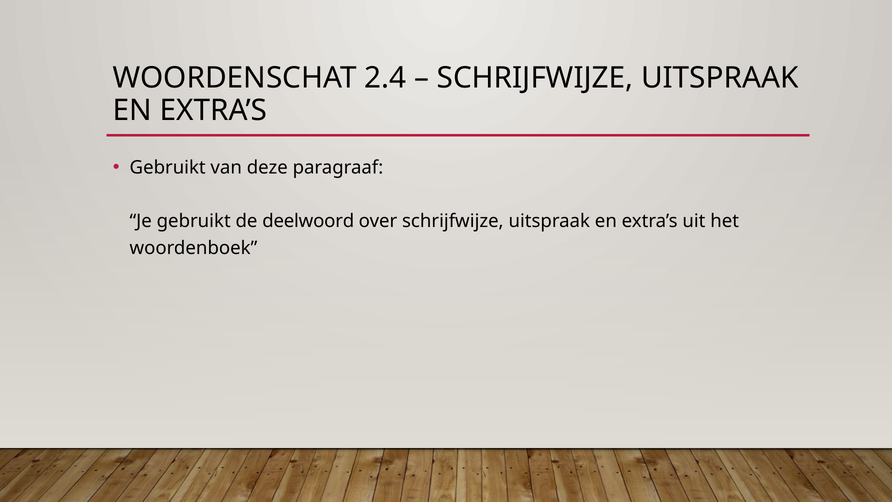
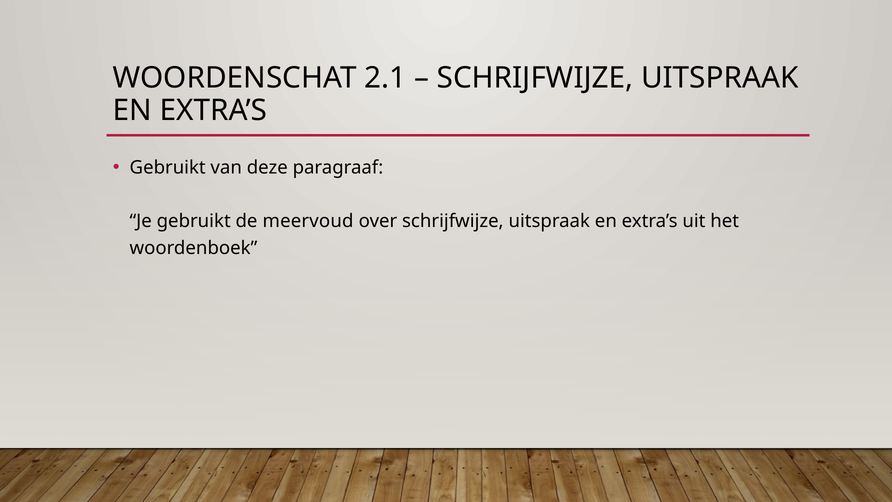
2.4: 2.4 -> 2.1
deelwoord: deelwoord -> meervoud
